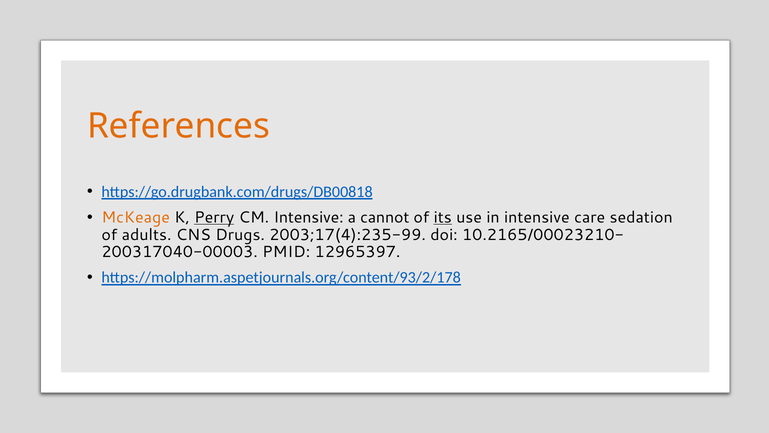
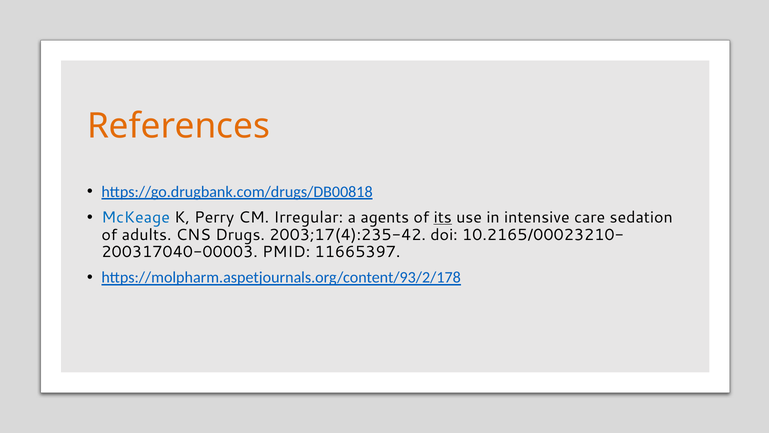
McKeage colour: orange -> blue
Perry underline: present -> none
CM Intensive: Intensive -> Irregular
cannot: cannot -> agents
2003;17(4):235-99: 2003;17(4):235-99 -> 2003;17(4):235-42
12965397: 12965397 -> 11665397
